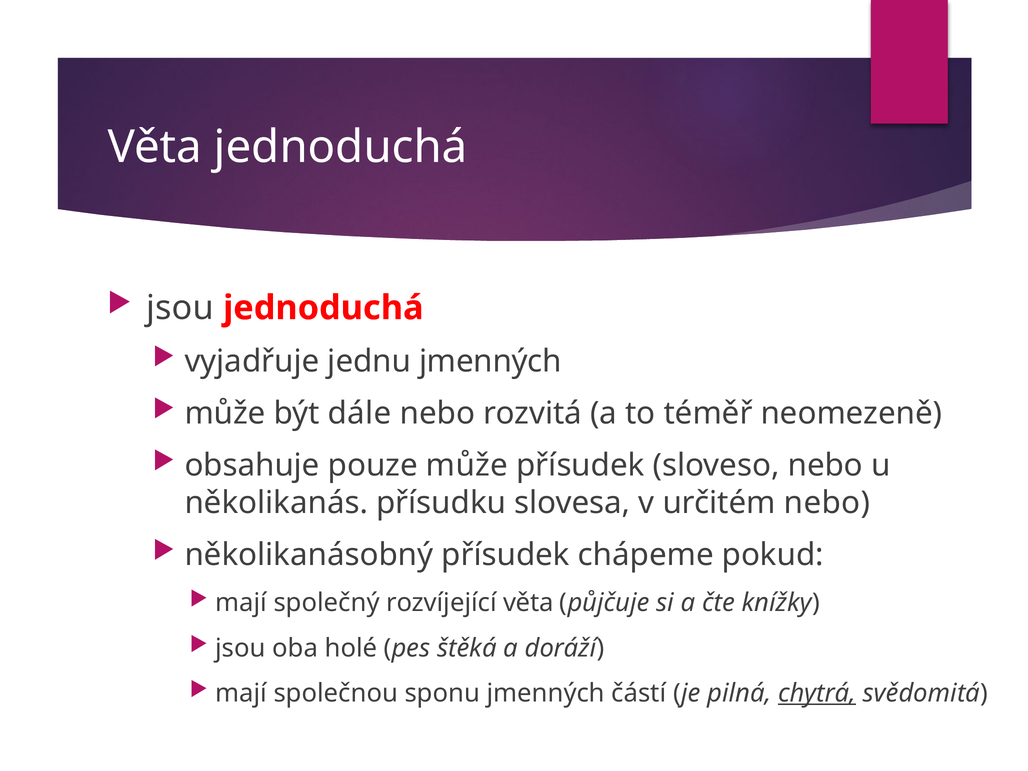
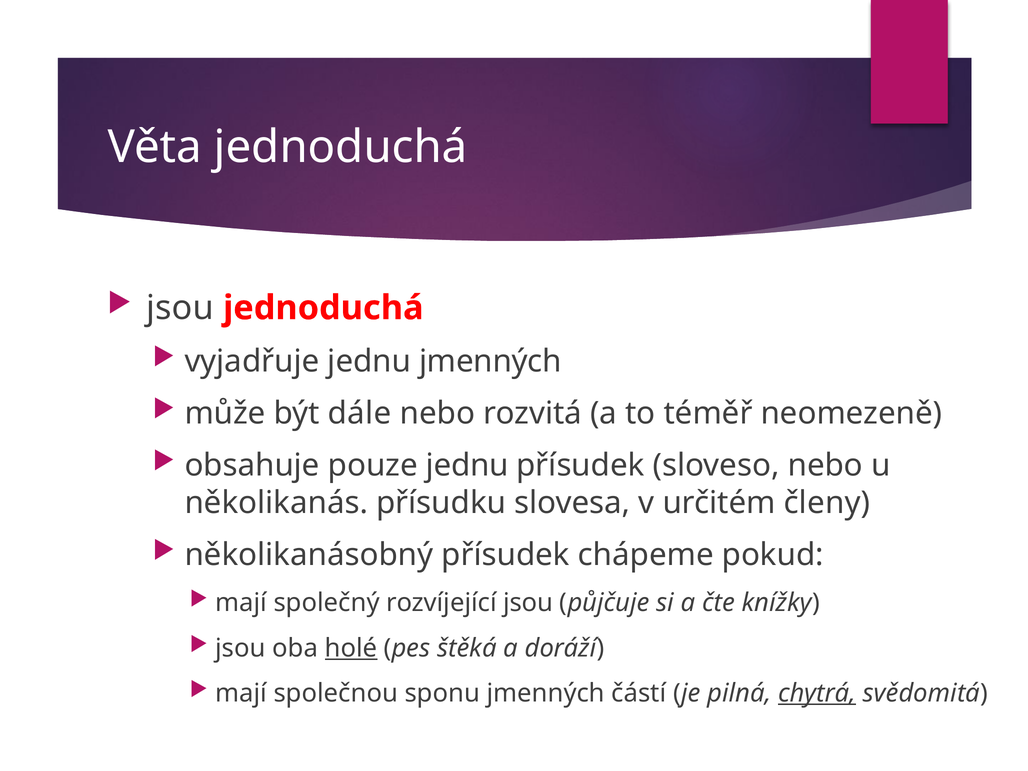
pouze může: může -> jednu
určitém nebo: nebo -> členy
rozvíjející věta: věta -> jsou
holé underline: none -> present
